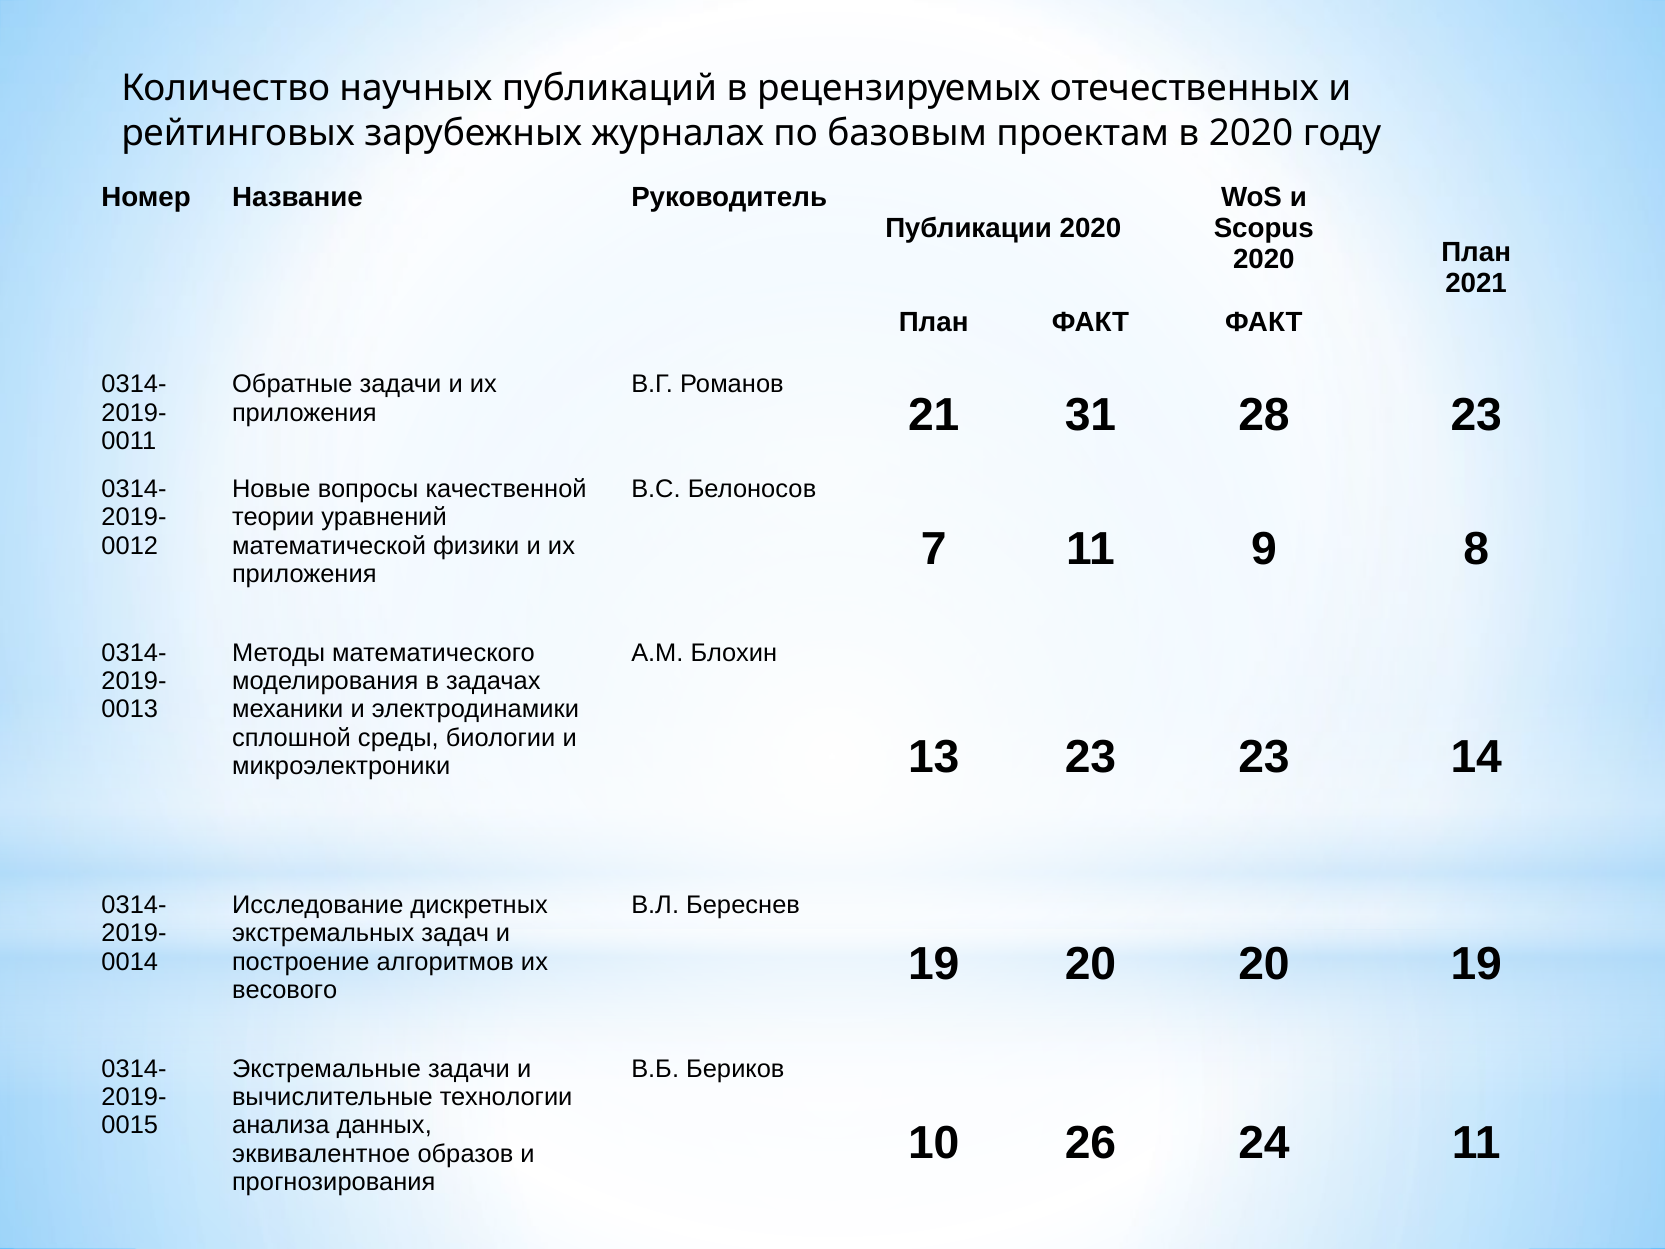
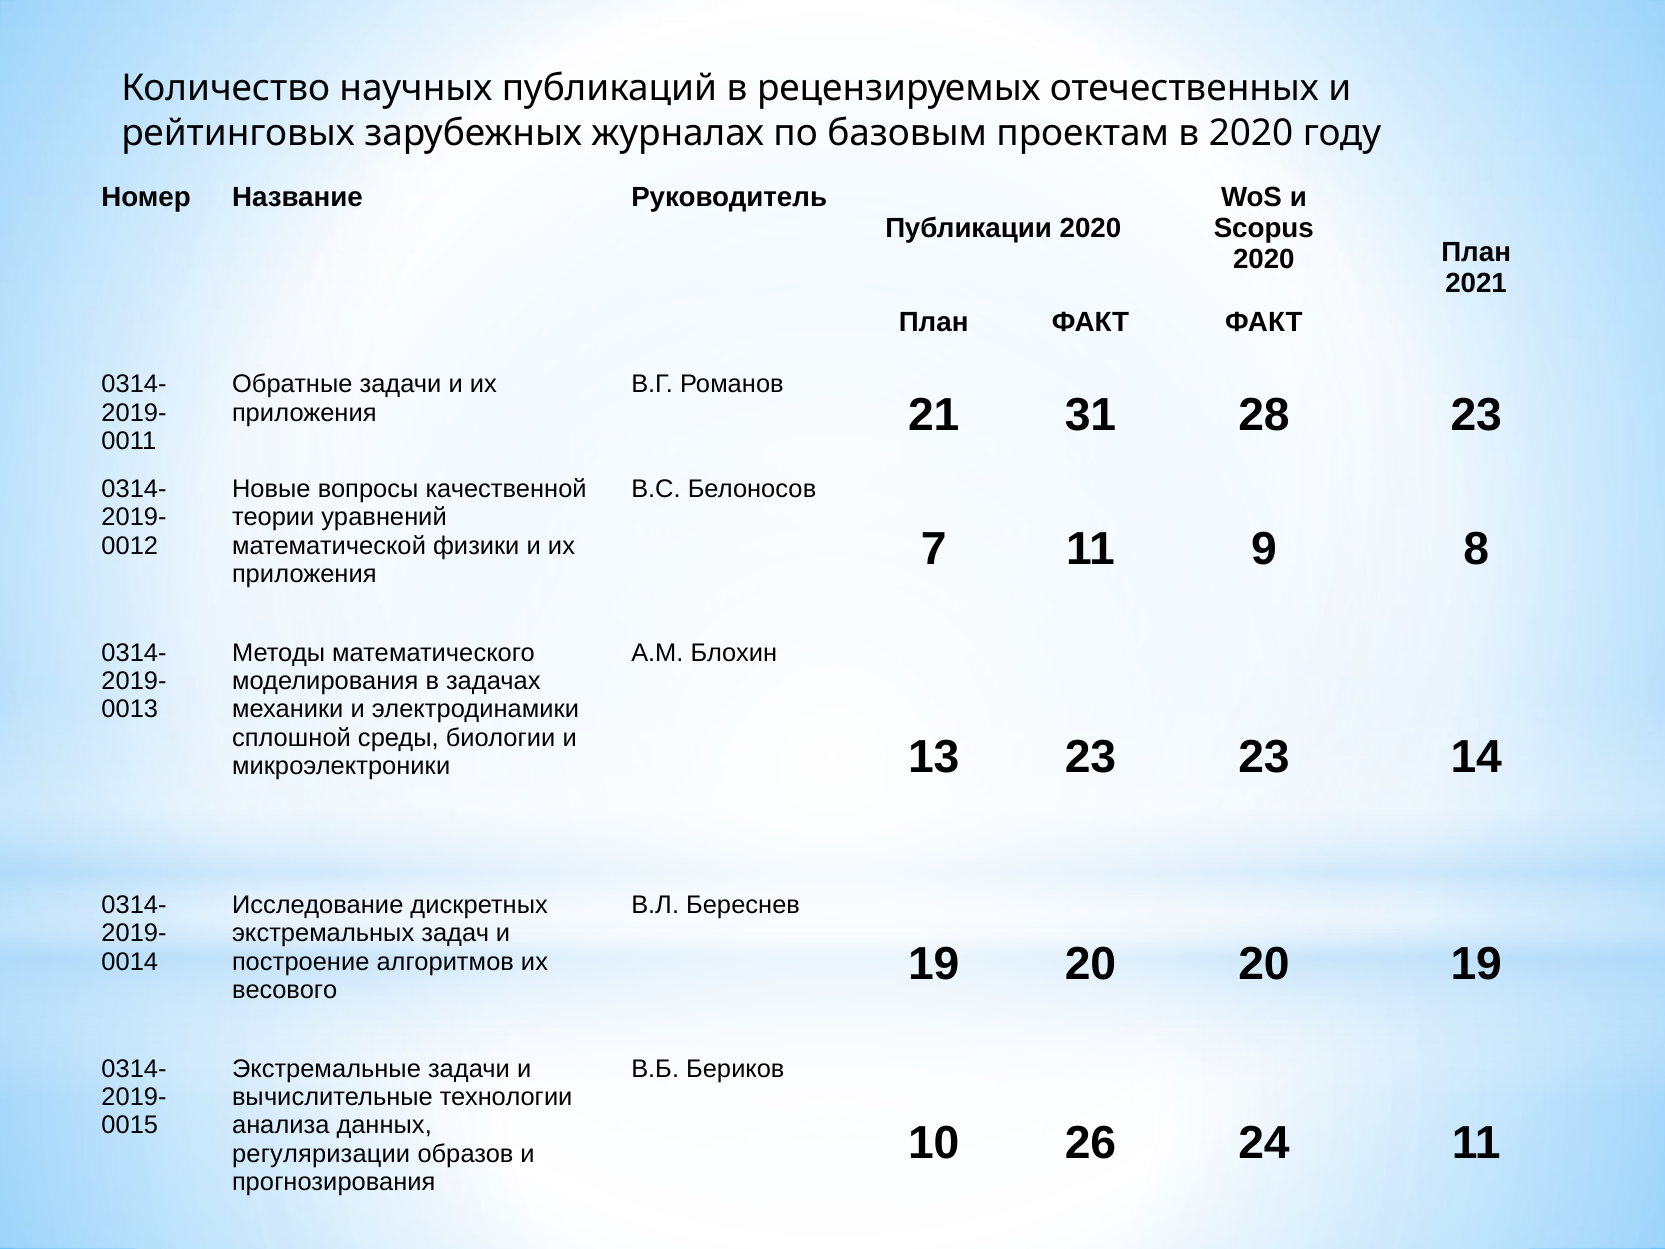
эквивалентное: эквивалентное -> регуляризации
